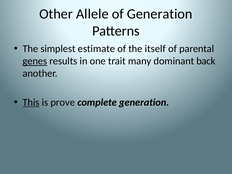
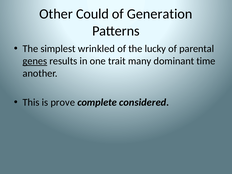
Allele: Allele -> Could
estimate: estimate -> wrinkled
itself: itself -> lucky
back: back -> time
This underline: present -> none
complete generation: generation -> considered
